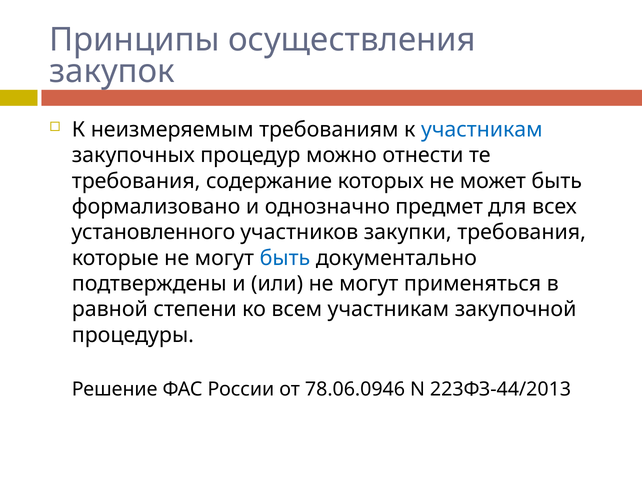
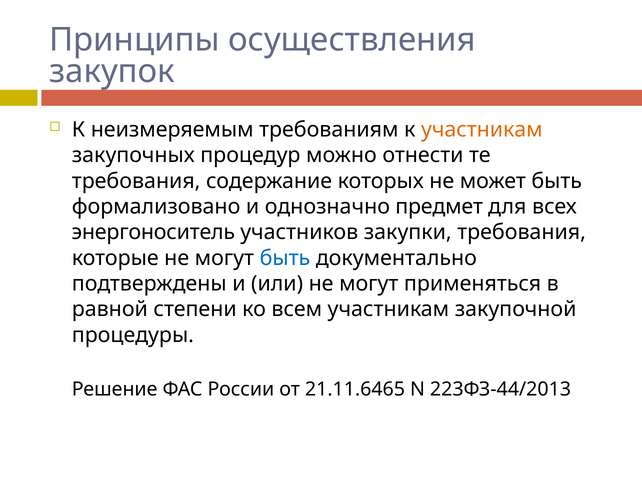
участникам at (482, 130) colour: blue -> orange
установленного: установленного -> энергоноситель
78.06.0946: 78.06.0946 -> 21.11.6465
